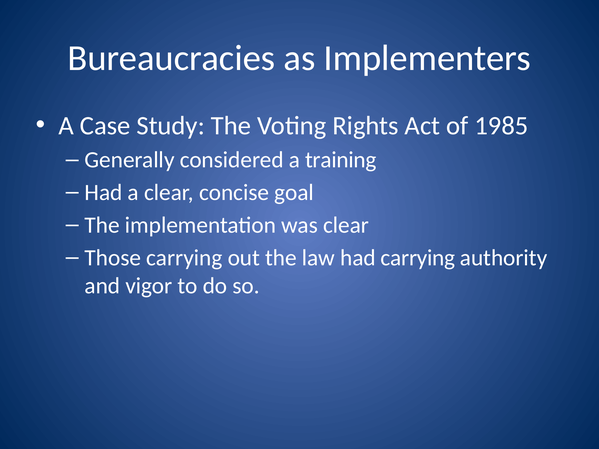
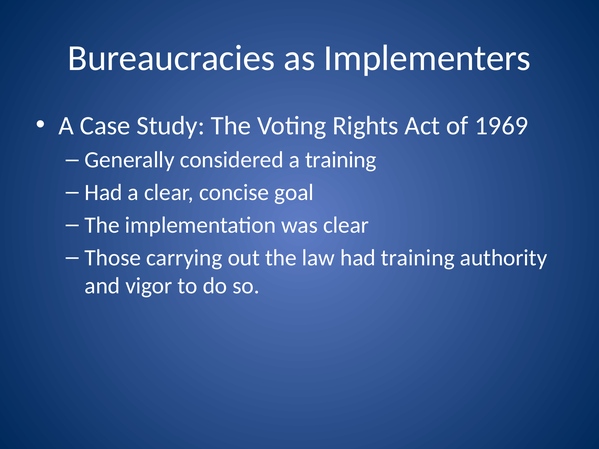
1985: 1985 -> 1969
had carrying: carrying -> training
